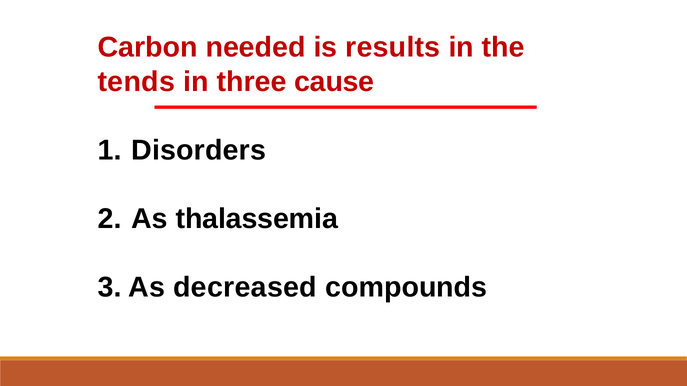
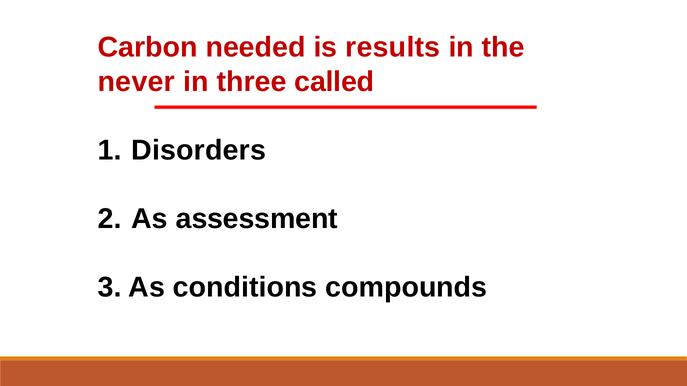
tends: tends -> never
cause: cause -> called
thalassemia: thalassemia -> assessment
decreased: decreased -> conditions
